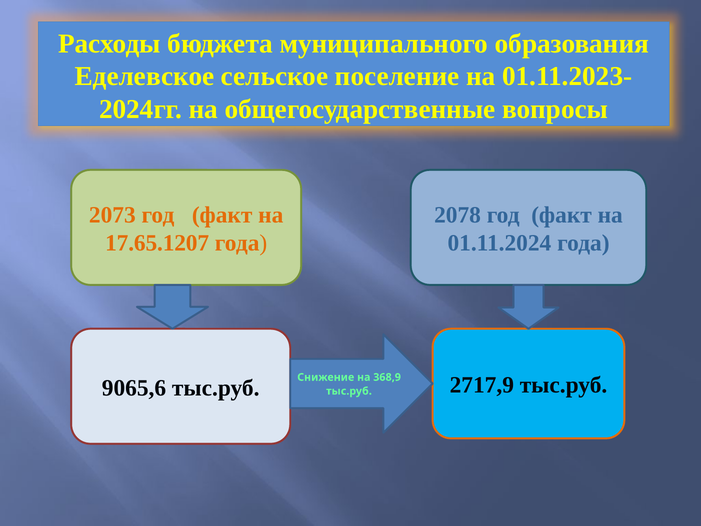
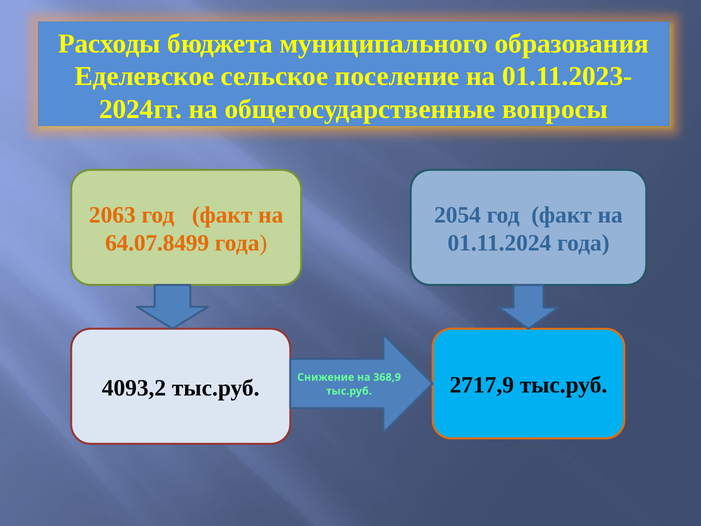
2073: 2073 -> 2063
2078: 2078 -> 2054
17.65.1207: 17.65.1207 -> 64.07.8499
9065,6: 9065,6 -> 4093,2
